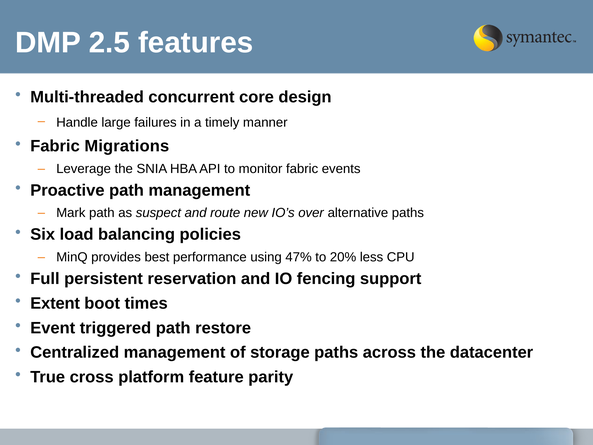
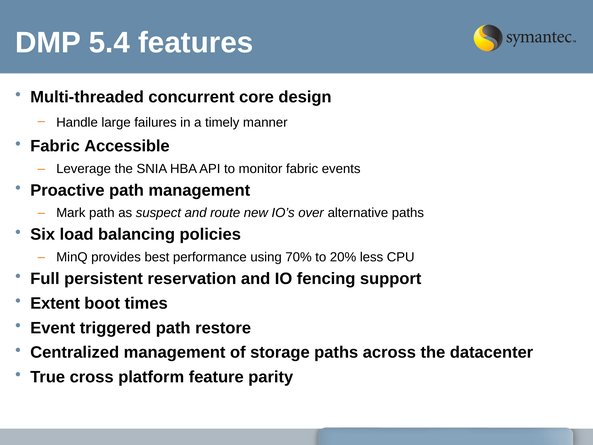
2.5: 2.5 -> 5.4
Migrations: Migrations -> Accessible
47%: 47% -> 70%
